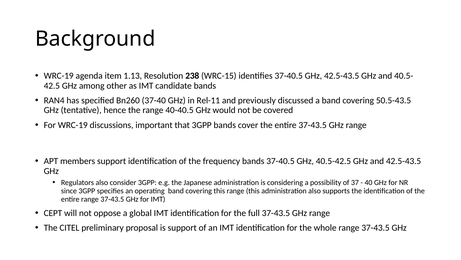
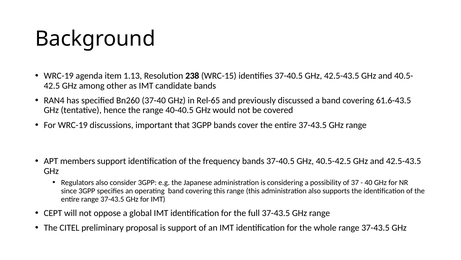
Rel-11: Rel-11 -> Rel-65
50.5-43.5: 50.5-43.5 -> 61.6-43.5
